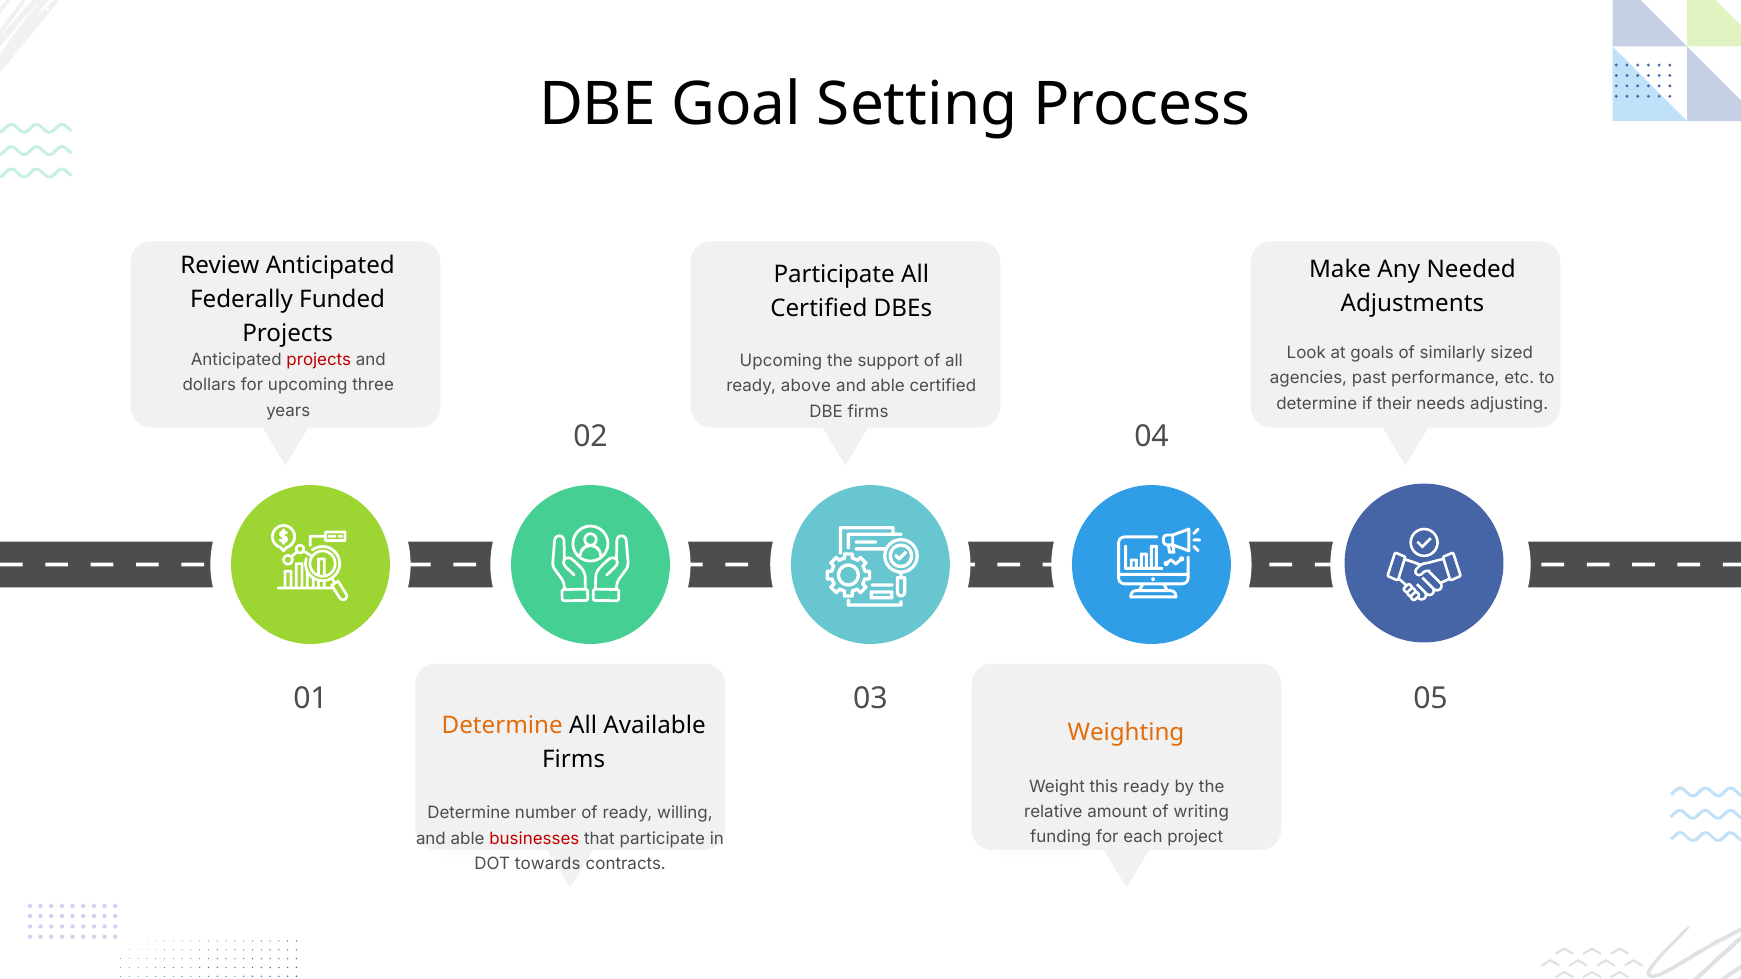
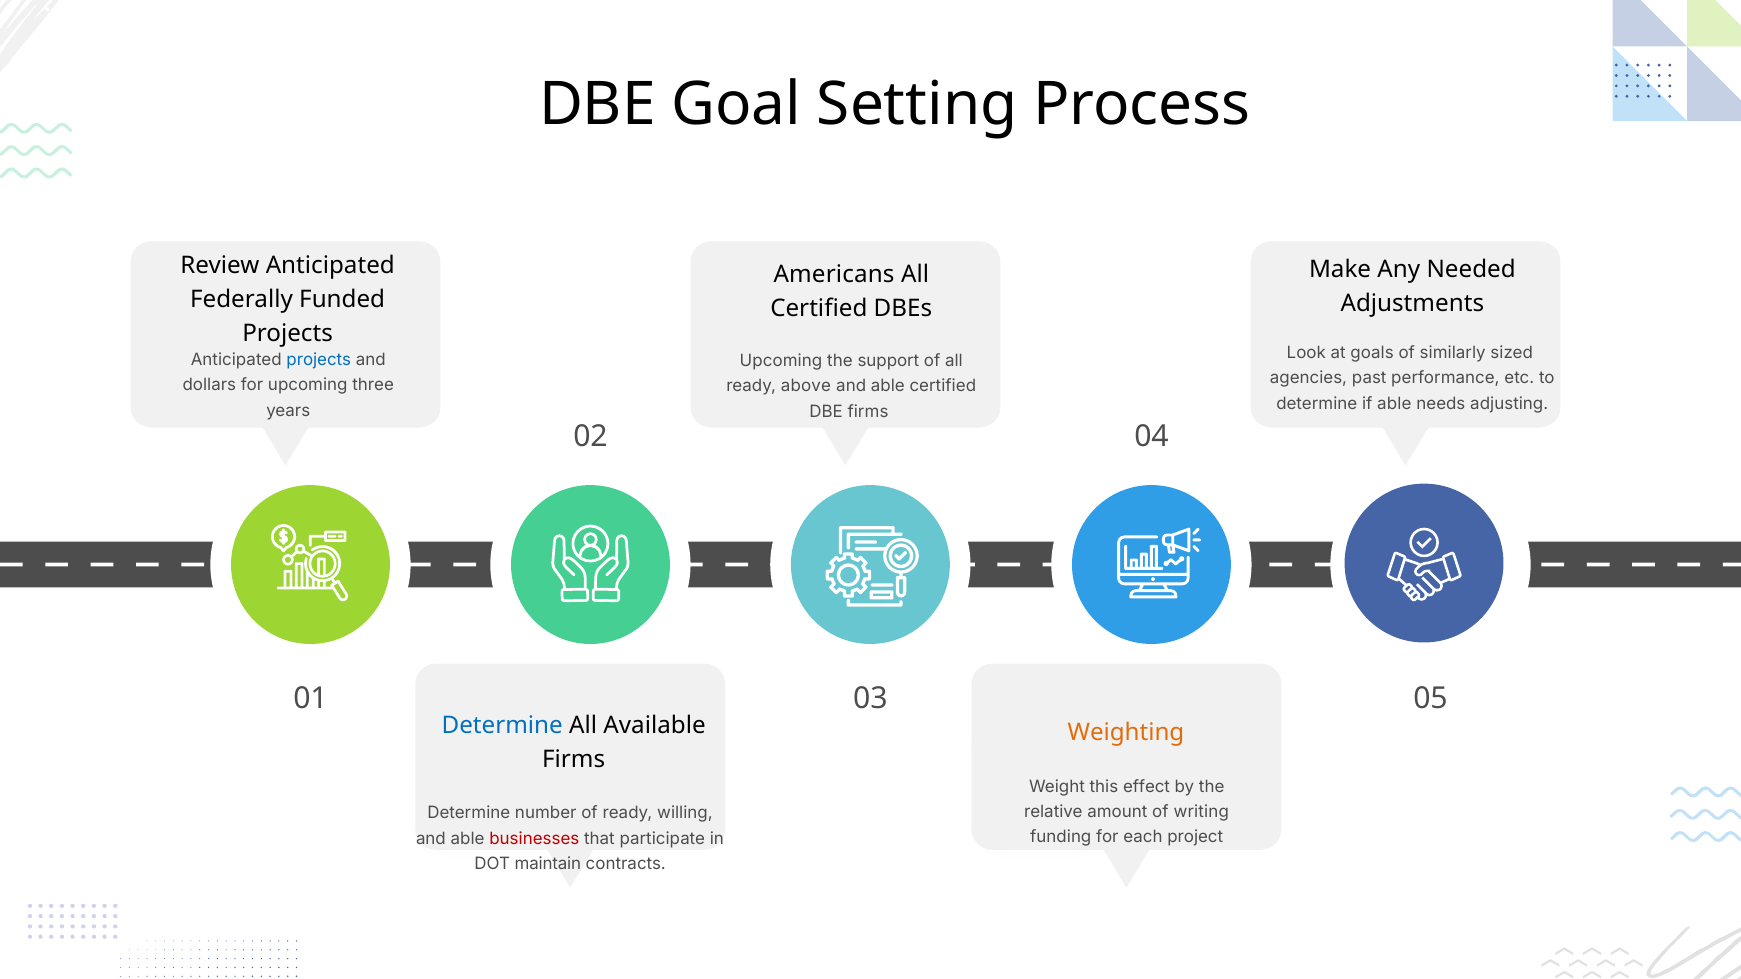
Participate at (834, 275): Participate -> Americans
projects at (319, 360) colour: red -> blue
if their: their -> able
Determine at (502, 726) colour: orange -> blue
this ready: ready -> effect
towards: towards -> maintain
